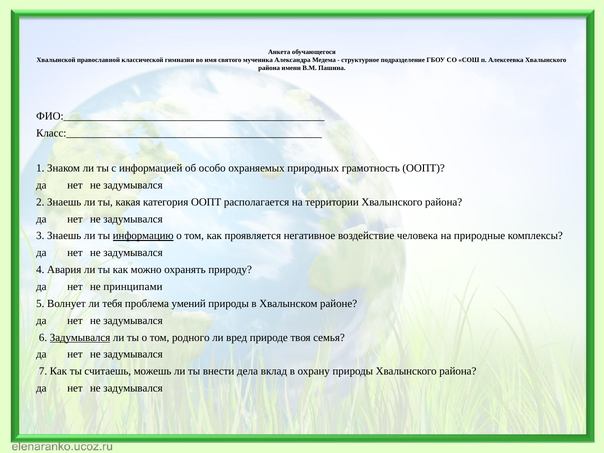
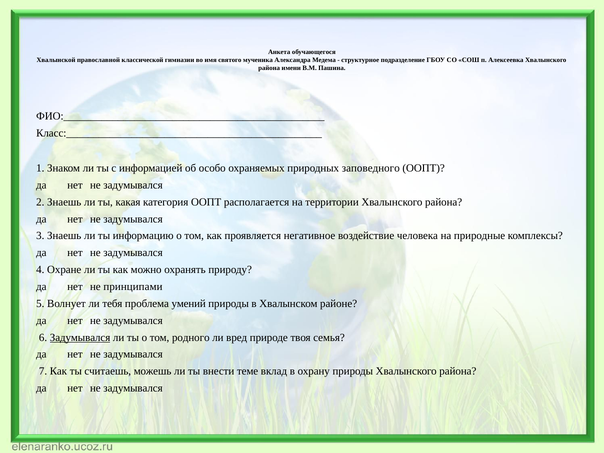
грамотность: грамотность -> заповедного
информацию underline: present -> none
Авария: Авария -> Охране
дела: дела -> теме
